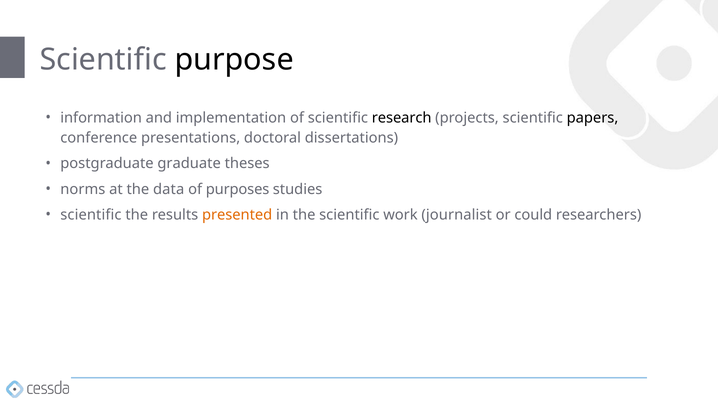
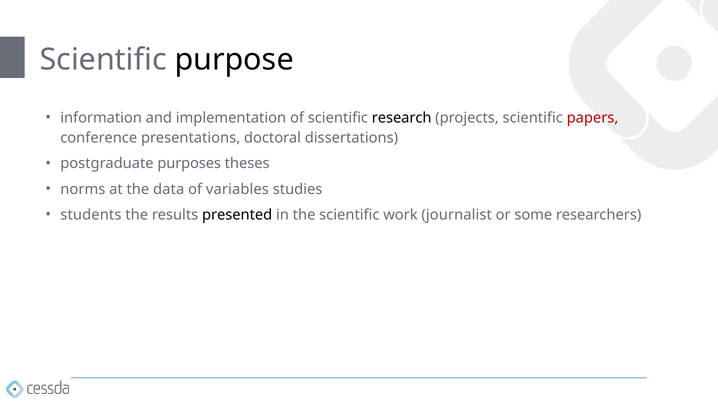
papers colour: black -> red
graduate: graduate -> purposes
purposes: purposes -> variables
scientific at (91, 215): scientific -> students
presented colour: orange -> black
could: could -> some
